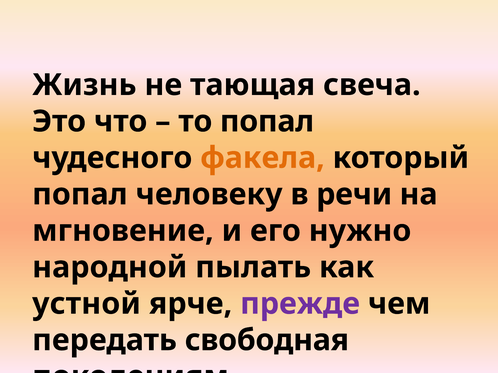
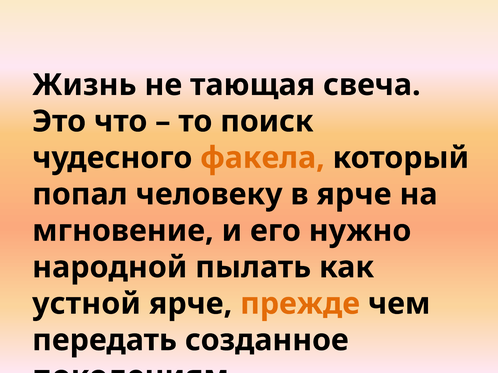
то попал: попал -> поиск
в речи: речи -> ярче
прежде colour: purple -> orange
свободная: свободная -> созданное
